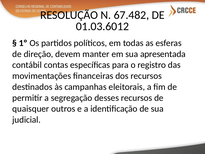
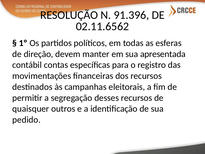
67.482: 67.482 -> 91.396
01.03.6012: 01.03.6012 -> 02.11.6562
judicial: judicial -> pedido
